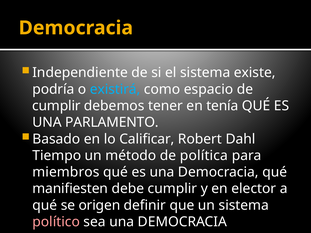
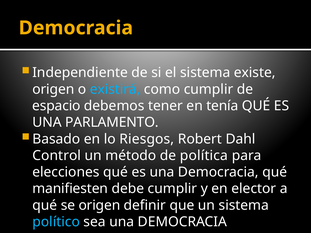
podría at (53, 89): podría -> origen
como espacio: espacio -> cumplir
cumplir at (56, 106): cumplir -> espacio
Calificar: Calificar -> Riesgos
Tiempo: Tiempo -> Control
miembros: miembros -> elecciones
político colour: pink -> light blue
